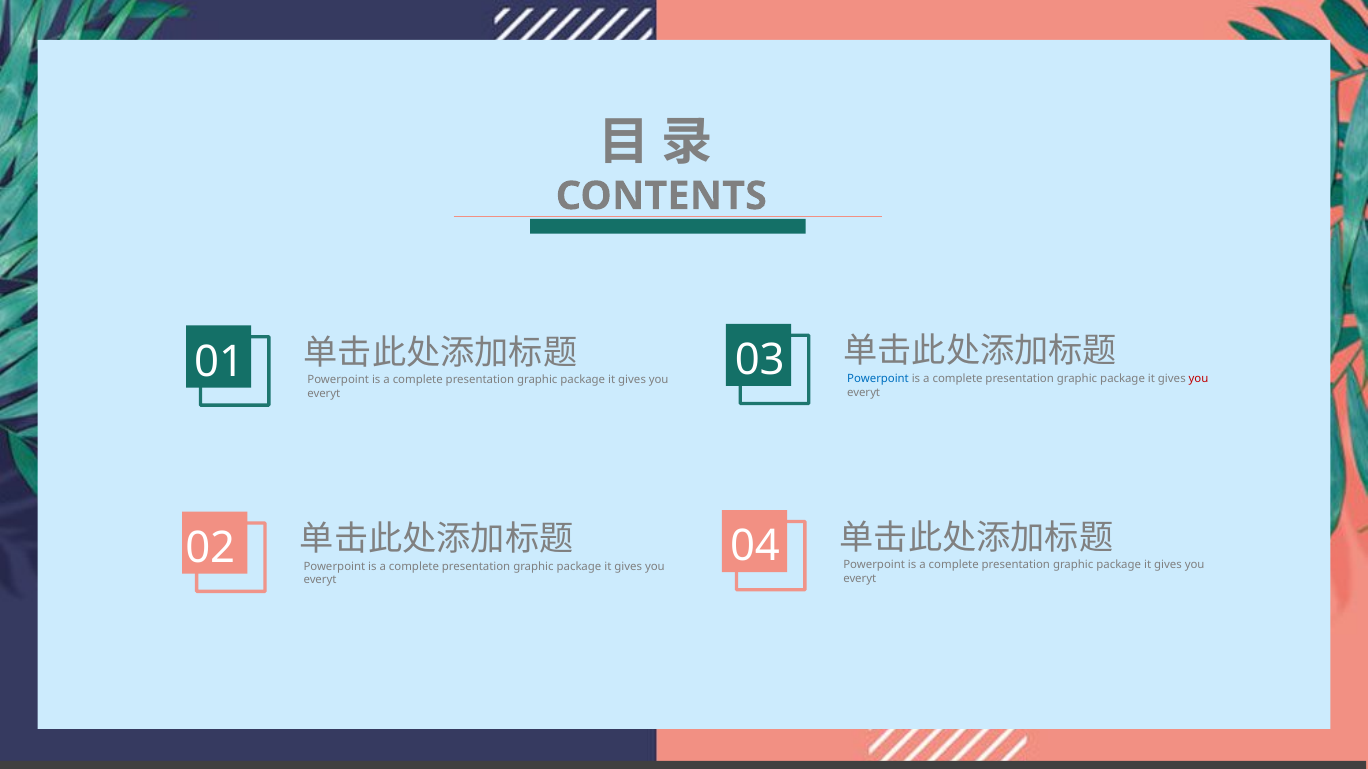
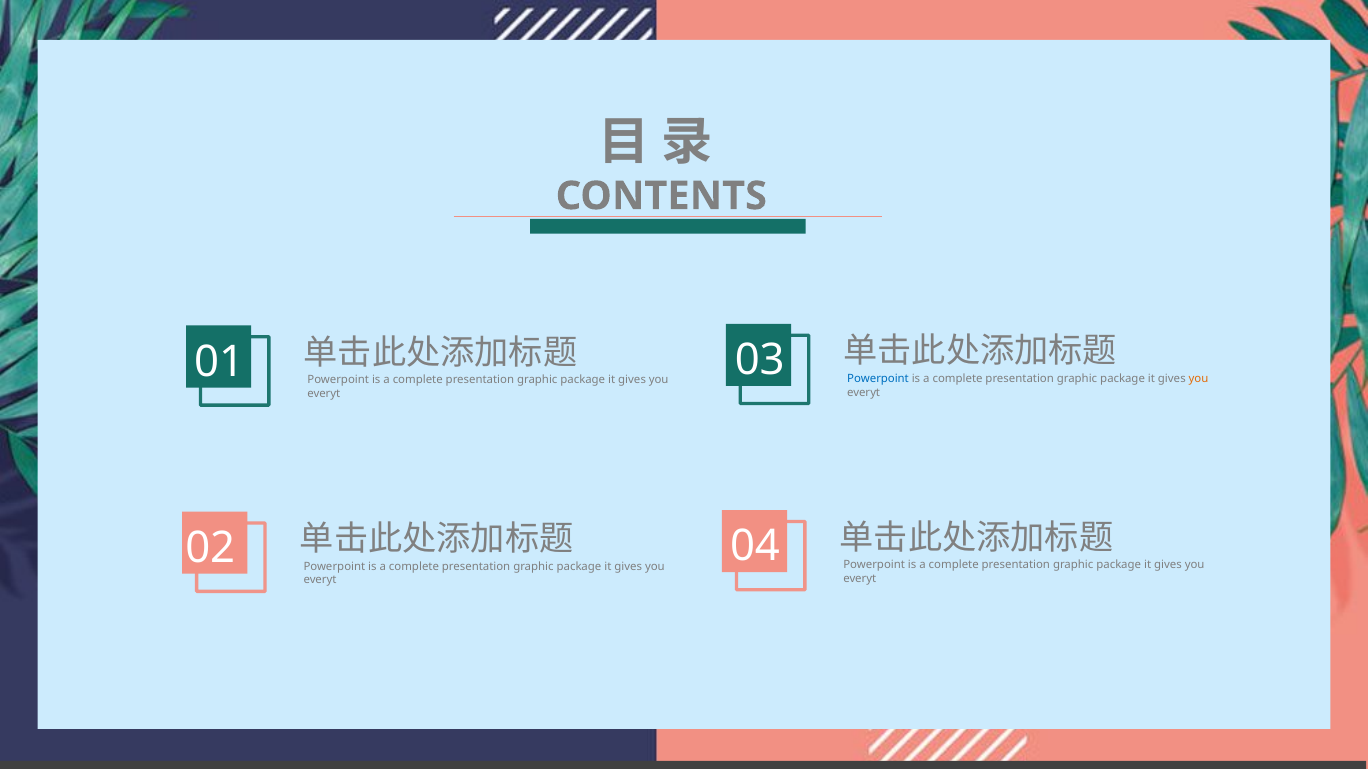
you at (1199, 379) colour: red -> orange
